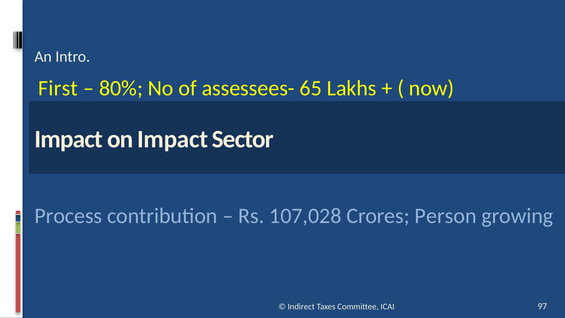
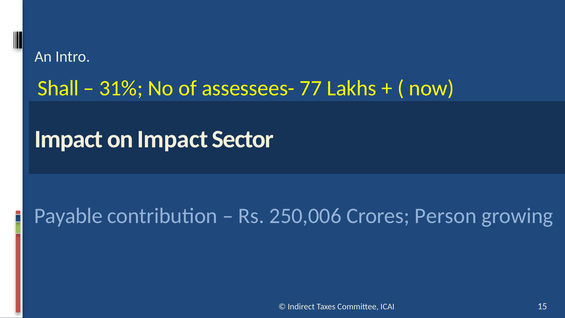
First: First -> Shall
80%: 80% -> 31%
65: 65 -> 77
Process: Process -> Payable
107,028: 107,028 -> 250,006
97: 97 -> 15
